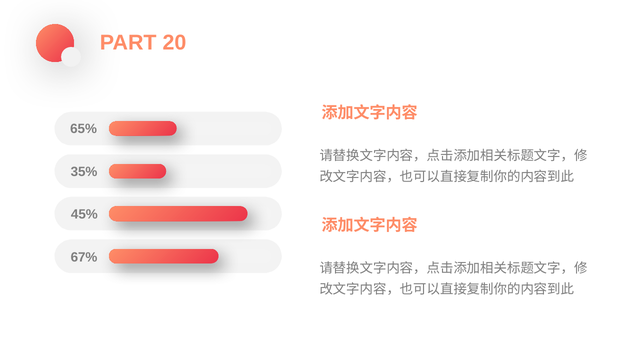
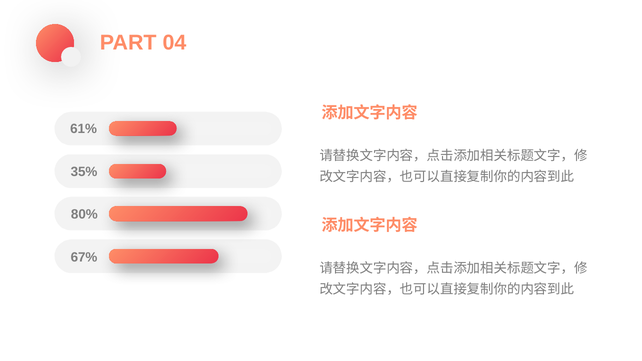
20: 20 -> 04
65%: 65% -> 61%
45%: 45% -> 80%
